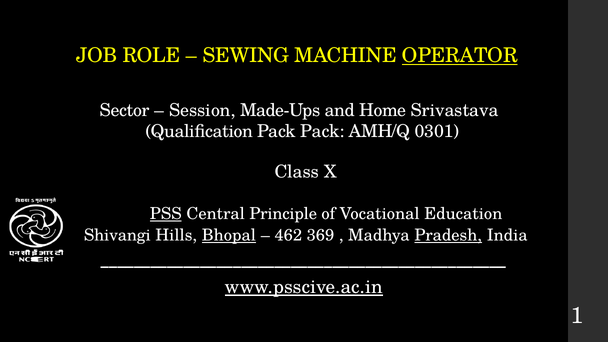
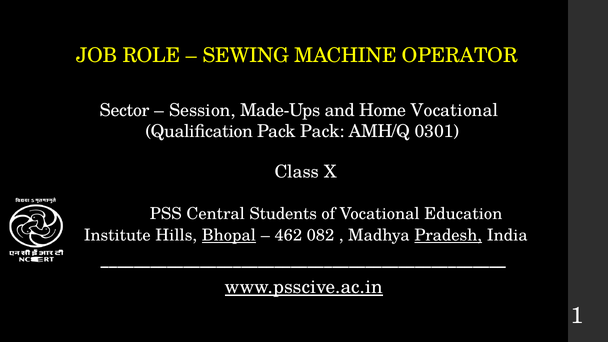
OPERATOR underline: present -> none
Home Srivastava: Srivastava -> Vocational
PSS underline: present -> none
Principle: Principle -> Students
Shivangi: Shivangi -> Institute
369: 369 -> 082
